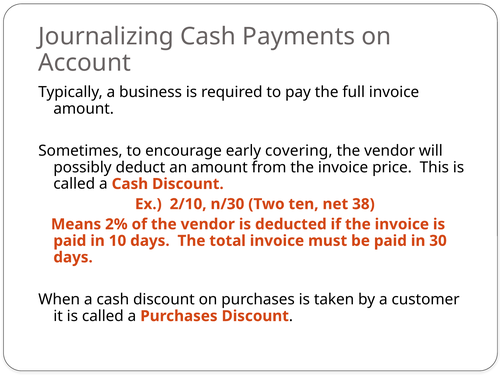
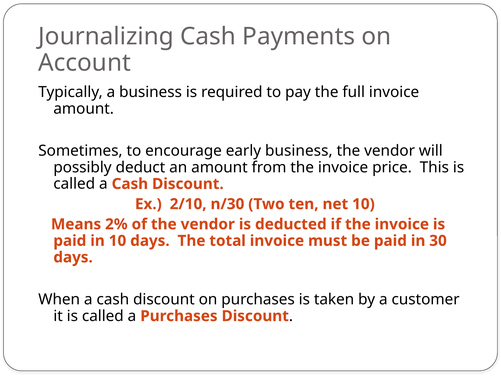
early covering: covering -> business
net 38: 38 -> 10
